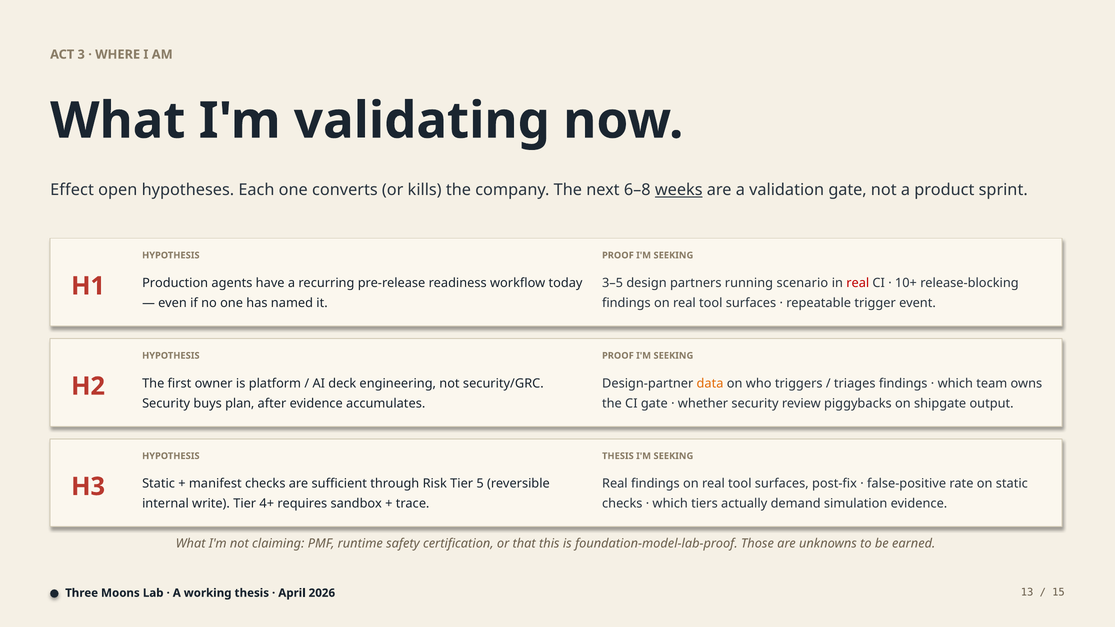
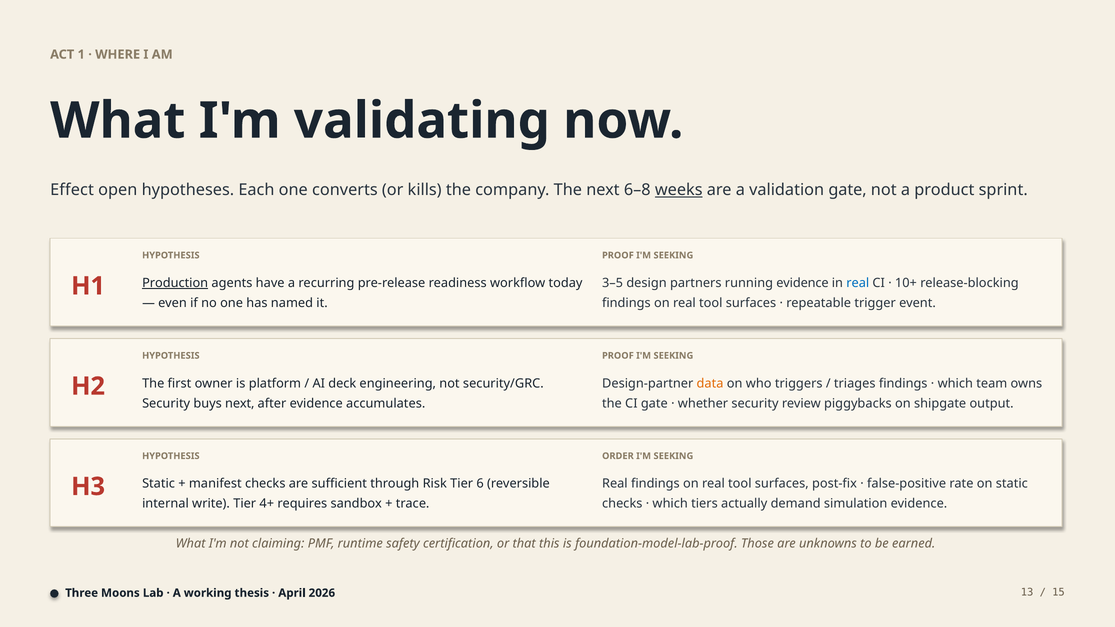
3: 3 -> 1
Production underline: none -> present
running scenario: scenario -> evidence
real at (858, 283) colour: red -> blue
buys plan: plan -> next
THESIS at (618, 456): THESIS -> ORDER
5: 5 -> 6
